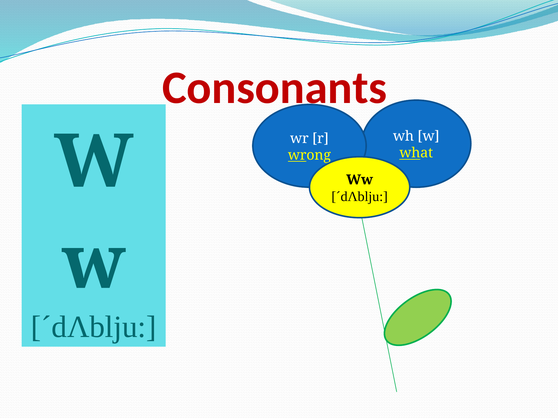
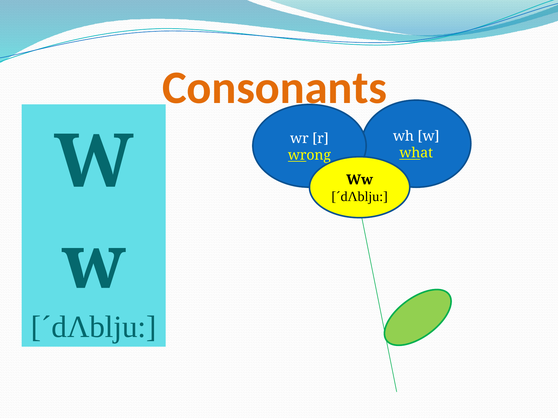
Consonants colour: red -> orange
